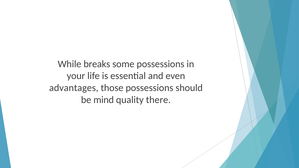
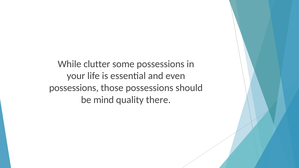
breaks: breaks -> clutter
advantages at (74, 88): advantages -> possessions
